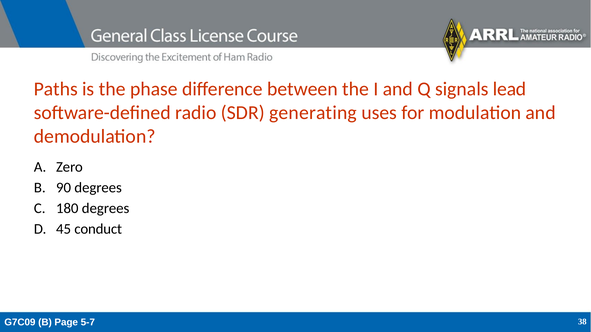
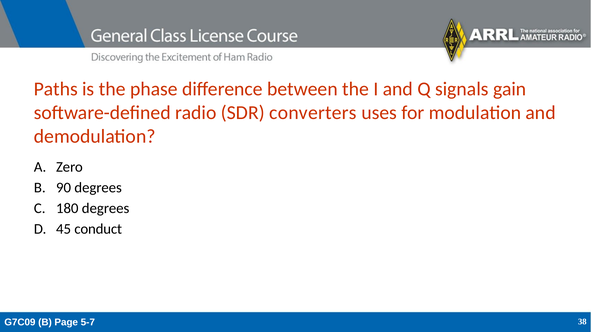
lead: lead -> gain
generating: generating -> converters
